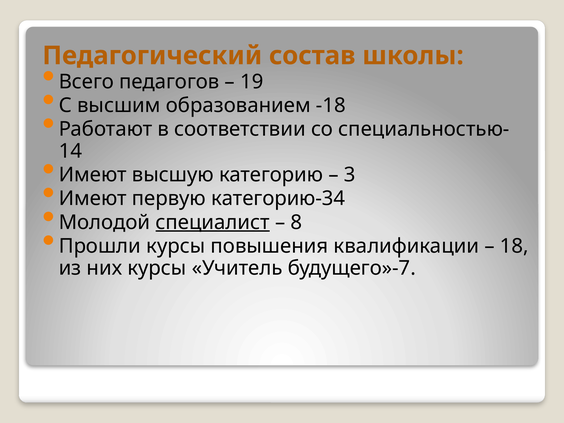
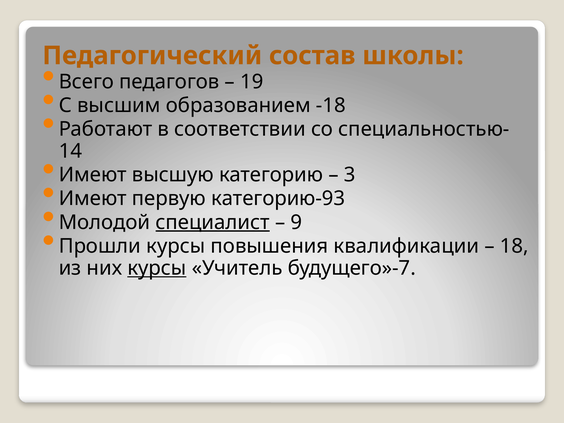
категорию-34: категорию-34 -> категорию-93
8: 8 -> 9
курсы at (157, 268) underline: none -> present
